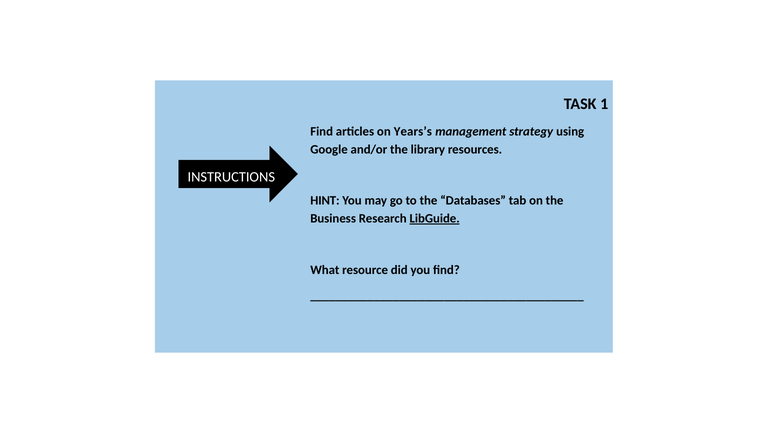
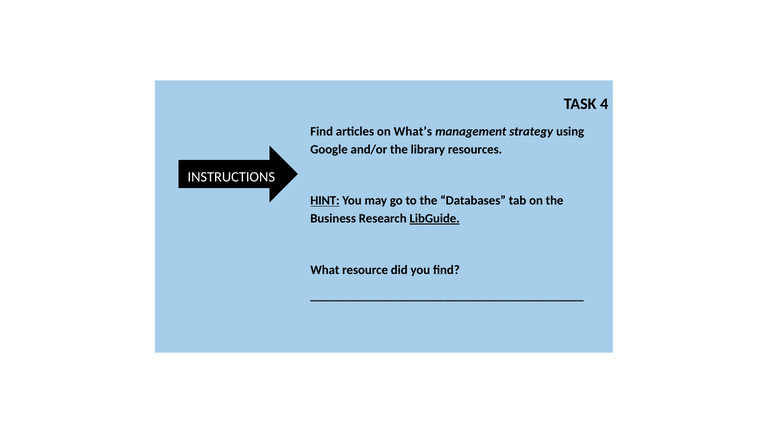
1: 1 -> 4
Years’s: Years’s -> What’s
HINT underline: none -> present
